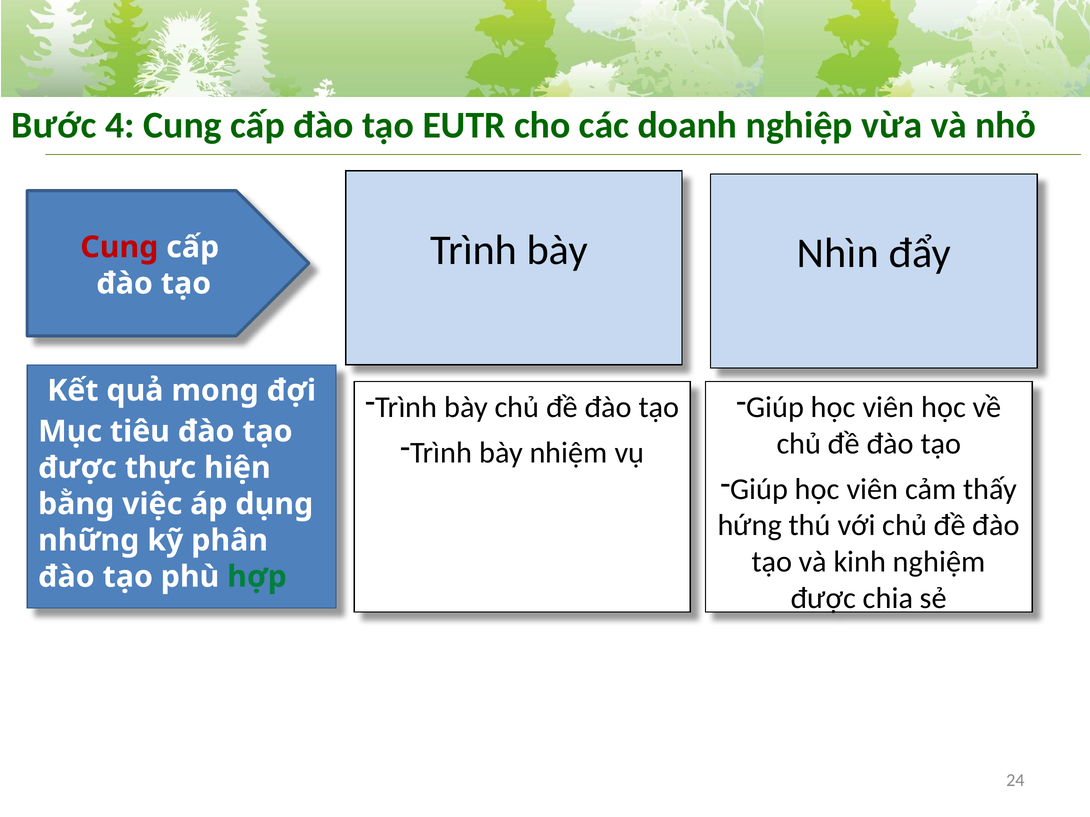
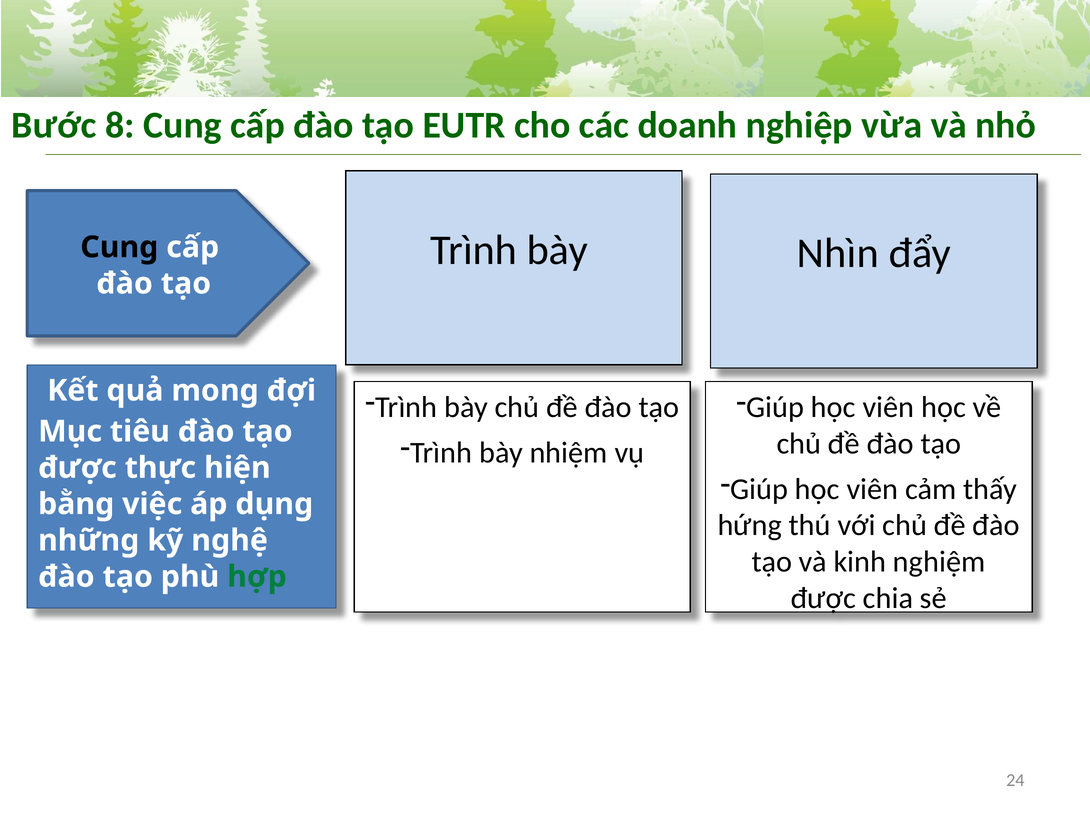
4: 4 -> 8
Cung at (119, 247) colour: red -> black
phân: phân -> nghệ
